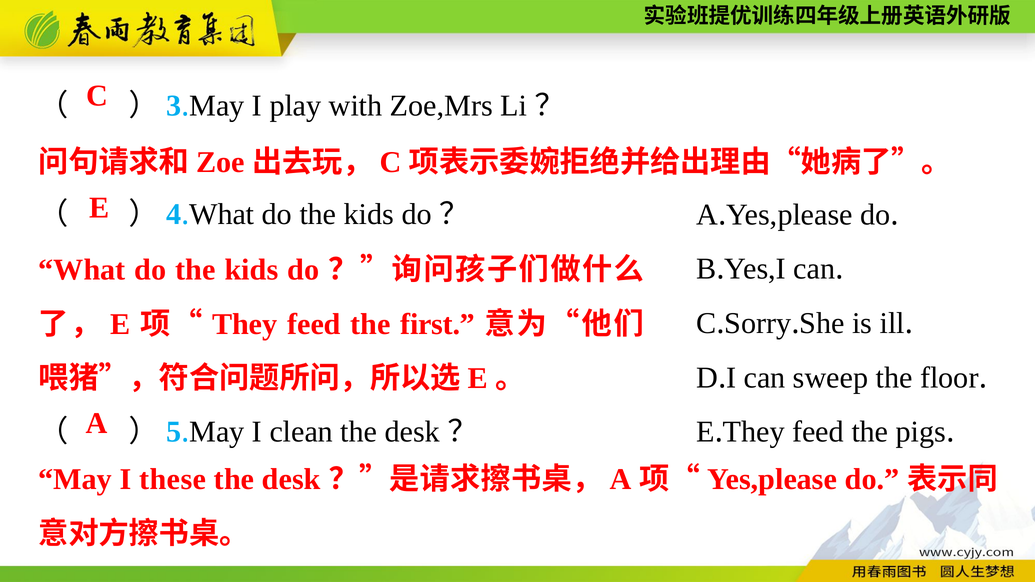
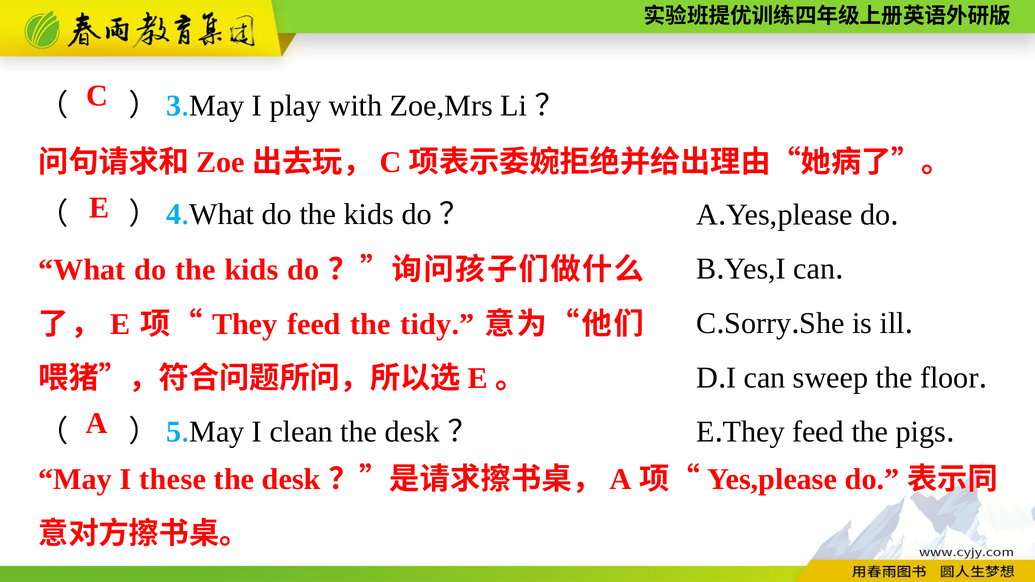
first: first -> tidy
